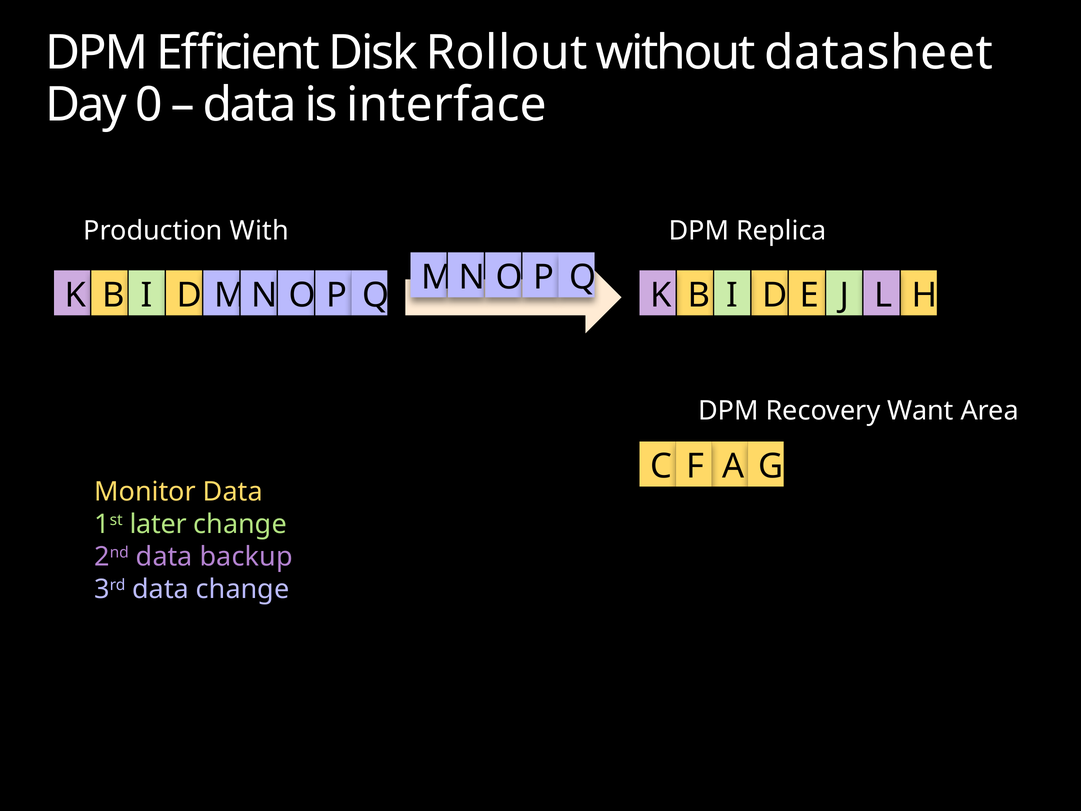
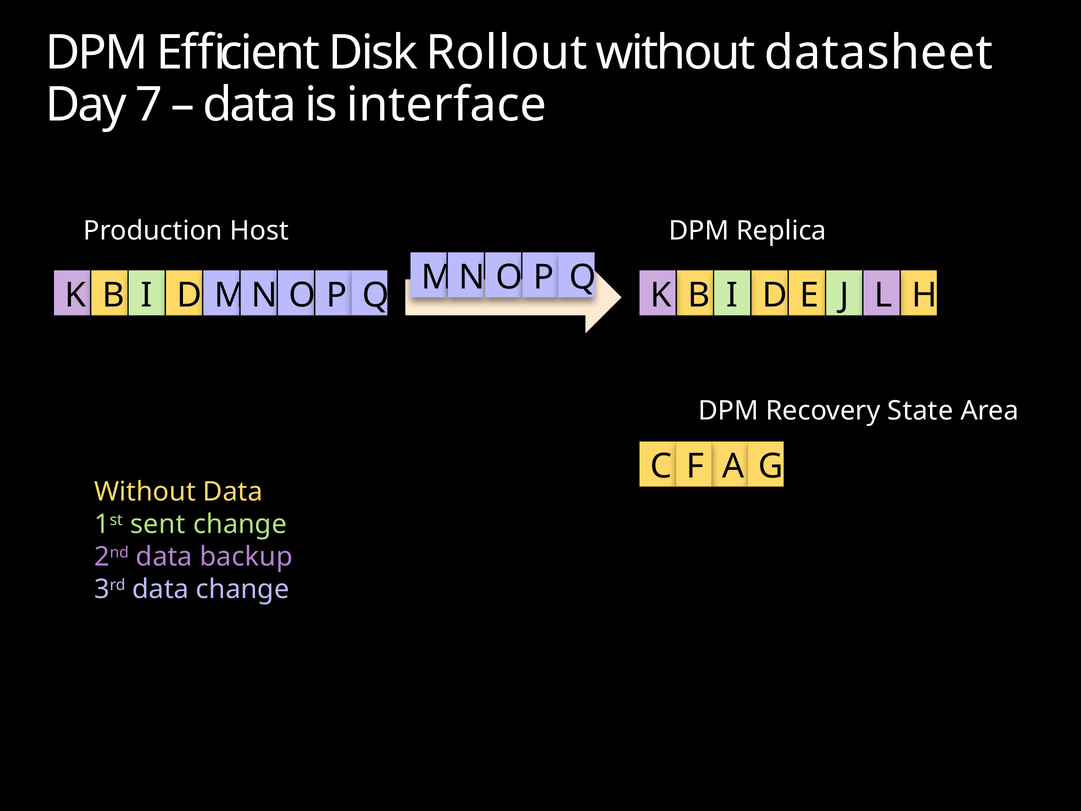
0: 0 -> 7
With: With -> Host
Want: Want -> State
Monitor at (145, 492): Monitor -> Without
later: later -> sent
